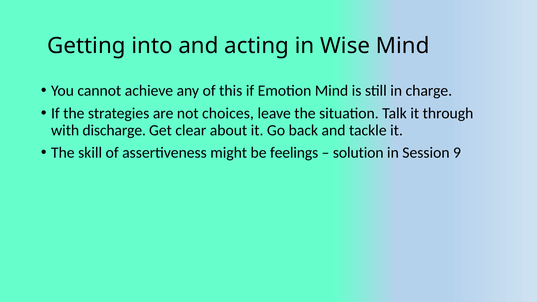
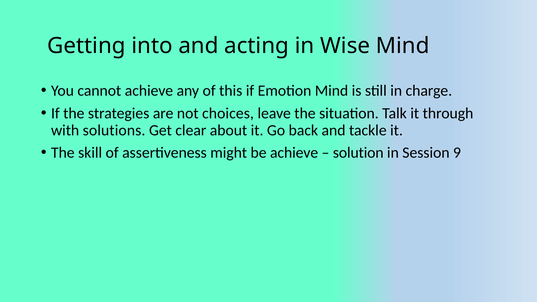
discharge: discharge -> solutions
be feelings: feelings -> achieve
